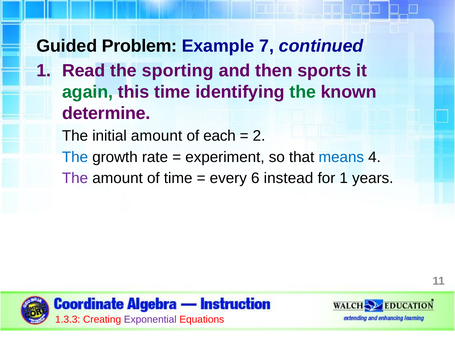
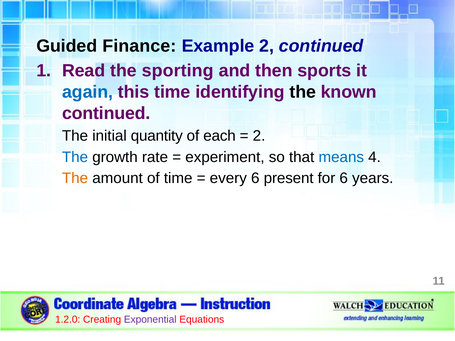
Problem: Problem -> Finance
Example 7: 7 -> 2
again colour: green -> blue
the at (303, 92) colour: green -> black
determine at (106, 113): determine -> continued
initial amount: amount -> quantity
The at (75, 178) colour: purple -> orange
instead: instead -> present
for 1: 1 -> 6
1.3.3: 1.3.3 -> 1.2.0
